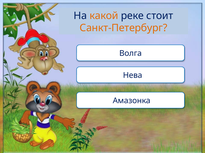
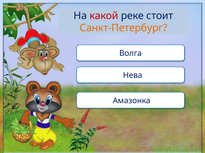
какой colour: orange -> red
